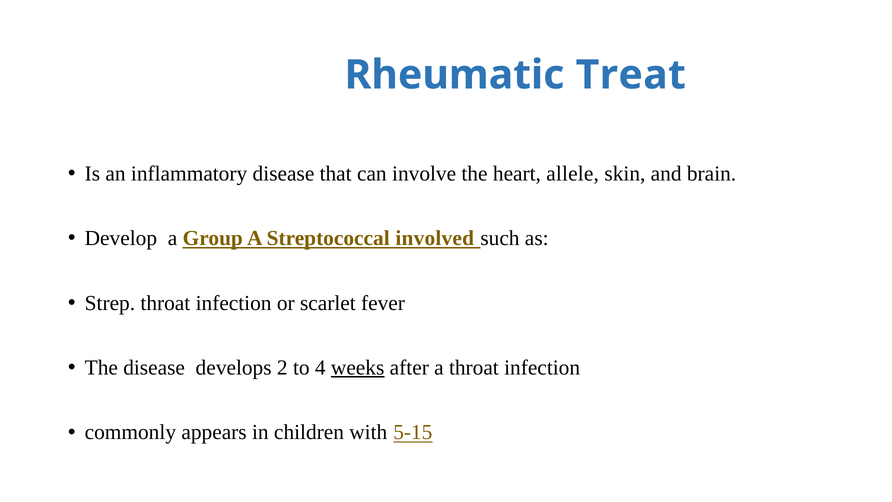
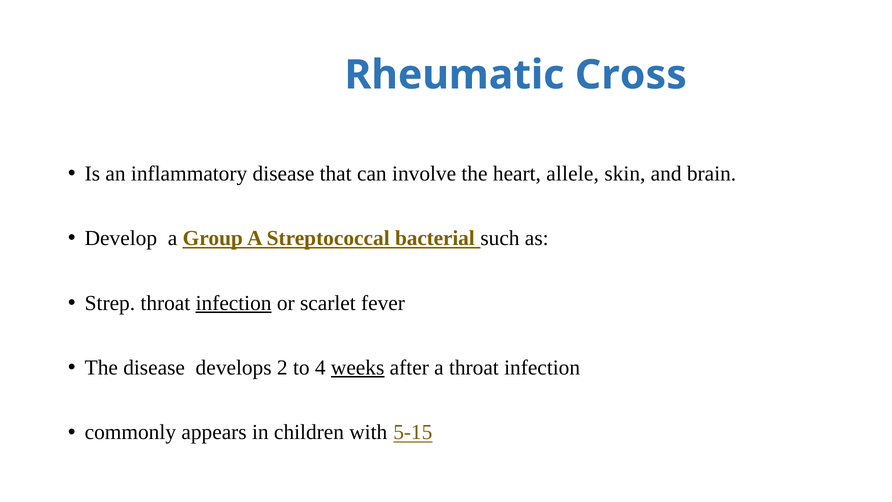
Treat: Treat -> Cross
involved: involved -> bacterial
infection at (234, 303) underline: none -> present
